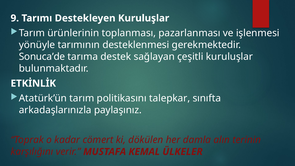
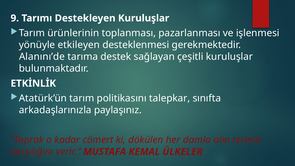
tarımının: tarımının -> etkileyen
Sonuca’de: Sonuca’de -> Alanını’de
